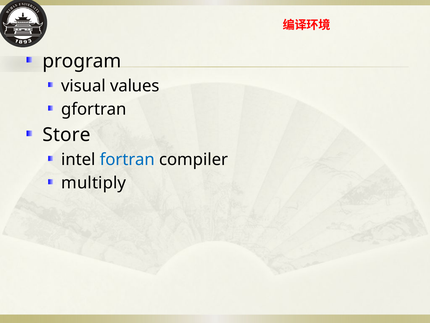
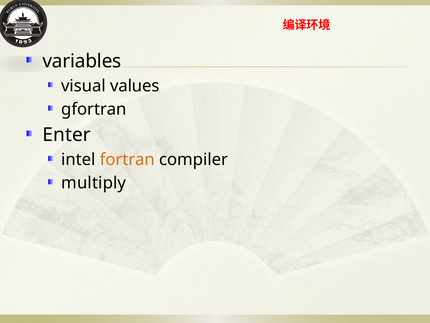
program: program -> variables
Store: Store -> Enter
fortran colour: blue -> orange
